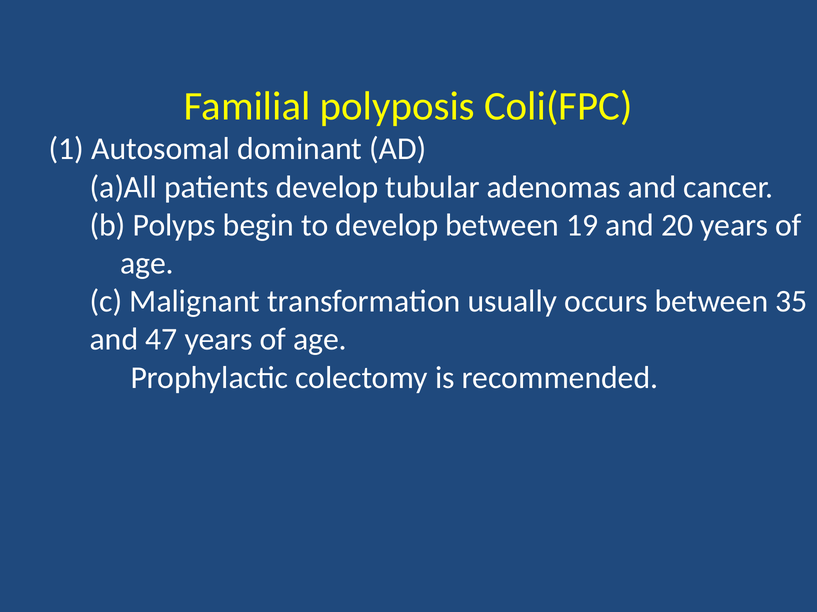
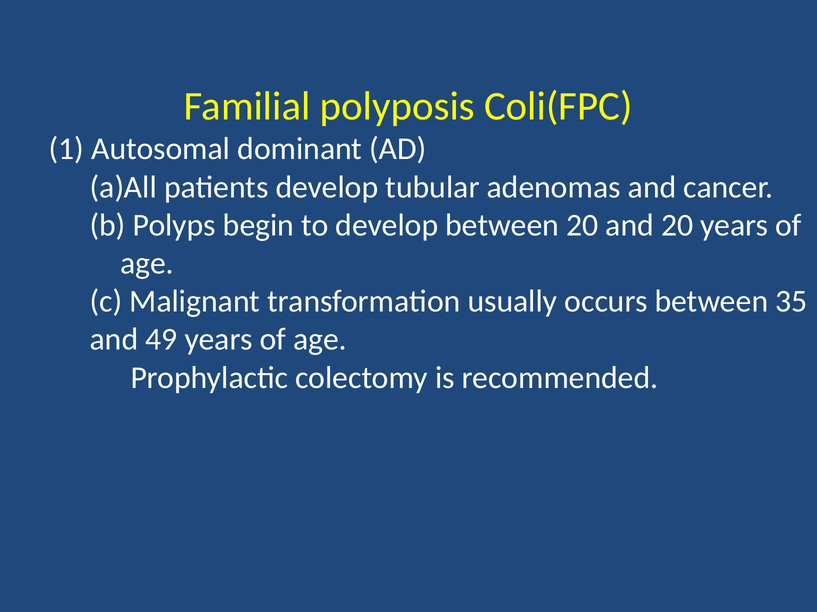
between 19: 19 -> 20
47: 47 -> 49
